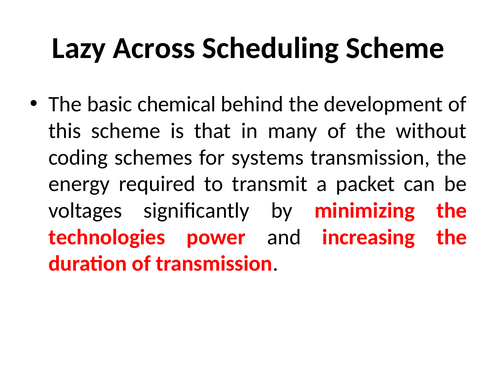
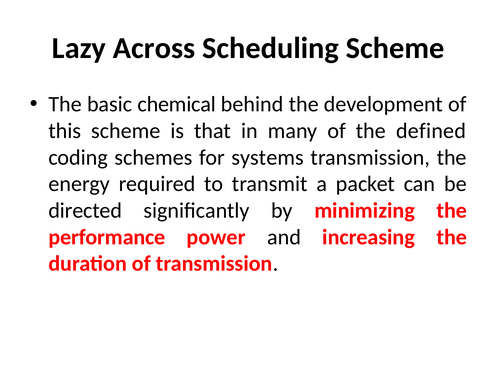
without: without -> defined
voltages: voltages -> directed
technologies: technologies -> performance
